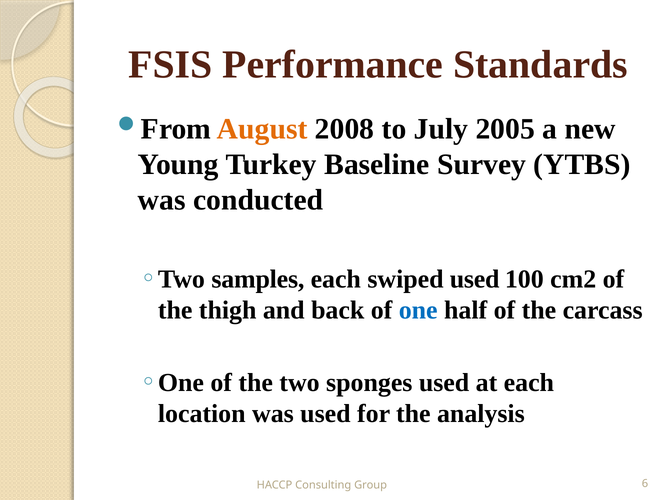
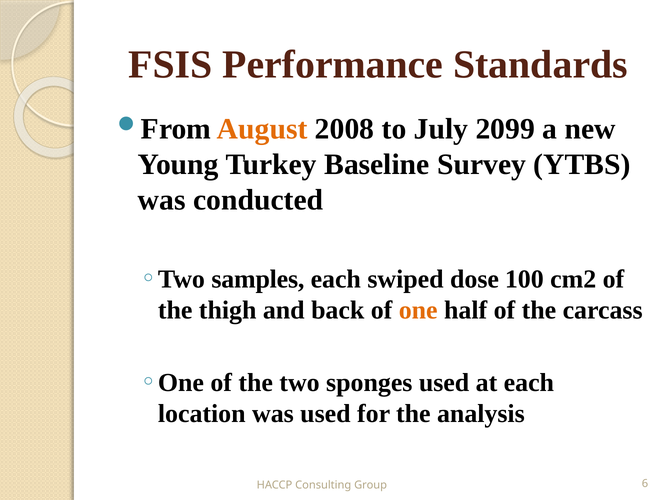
2005: 2005 -> 2099
swiped used: used -> dose
one colour: blue -> orange
